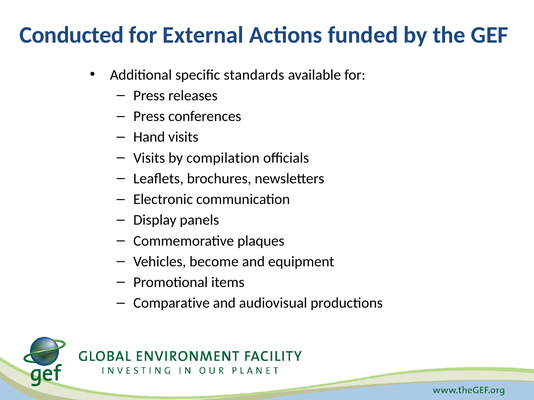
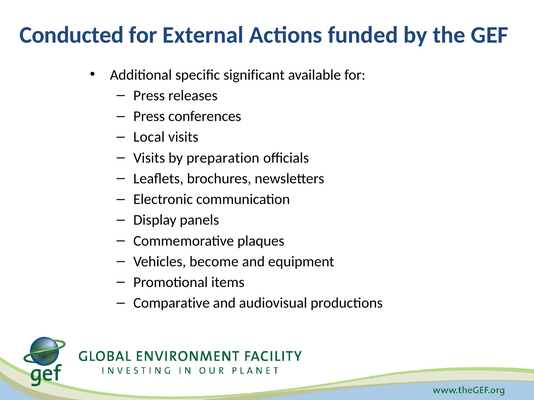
standards: standards -> significant
Hand: Hand -> Local
compilation: compilation -> preparation
